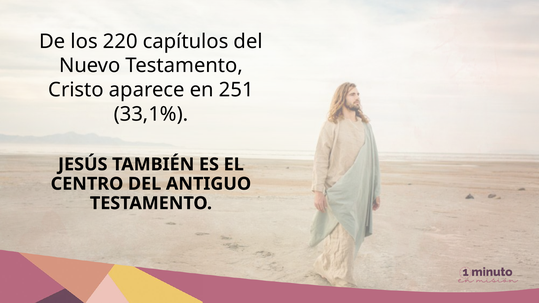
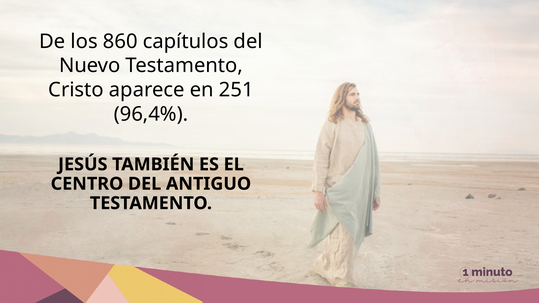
220: 220 -> 860
33,1%: 33,1% -> 96,4%
